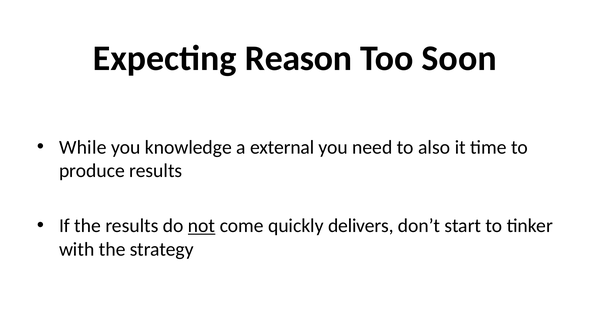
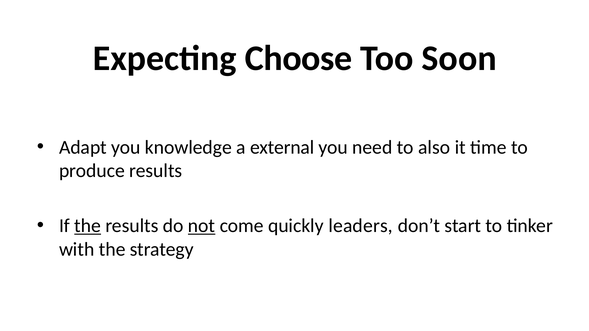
Reason: Reason -> Choose
While: While -> Adapt
the at (88, 226) underline: none -> present
delivers: delivers -> leaders
